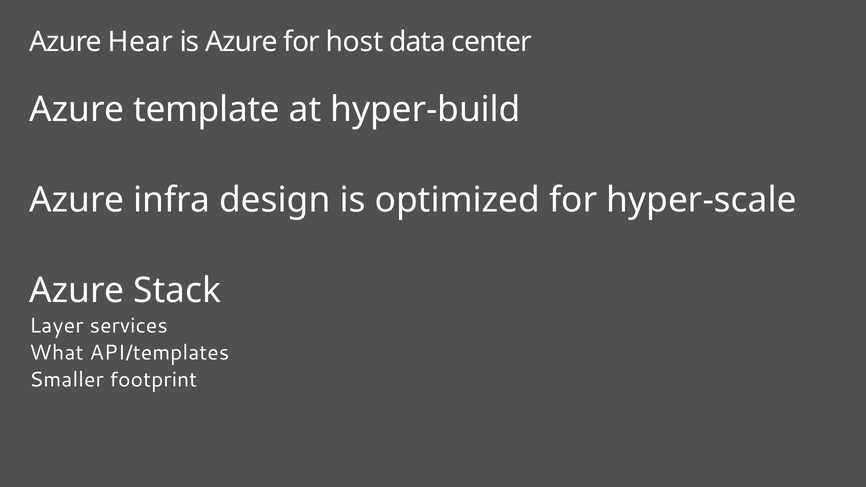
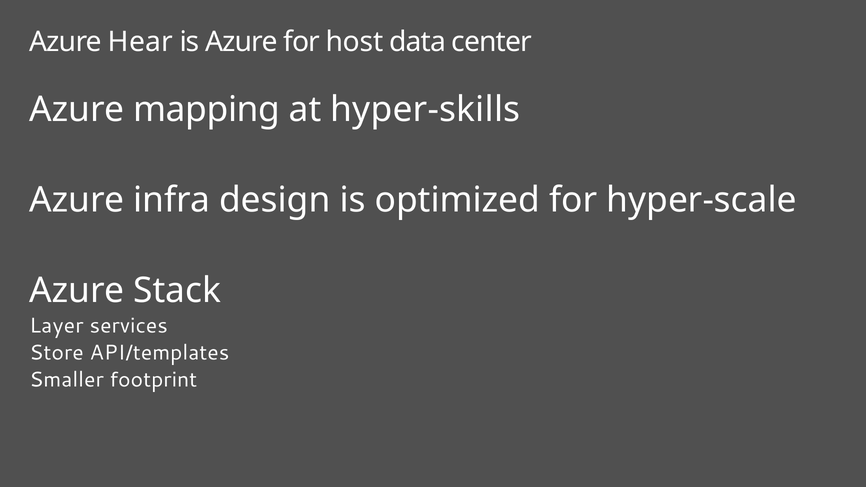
template: template -> mapping
hyper-build: hyper-build -> hyper-skills
What: What -> Store
